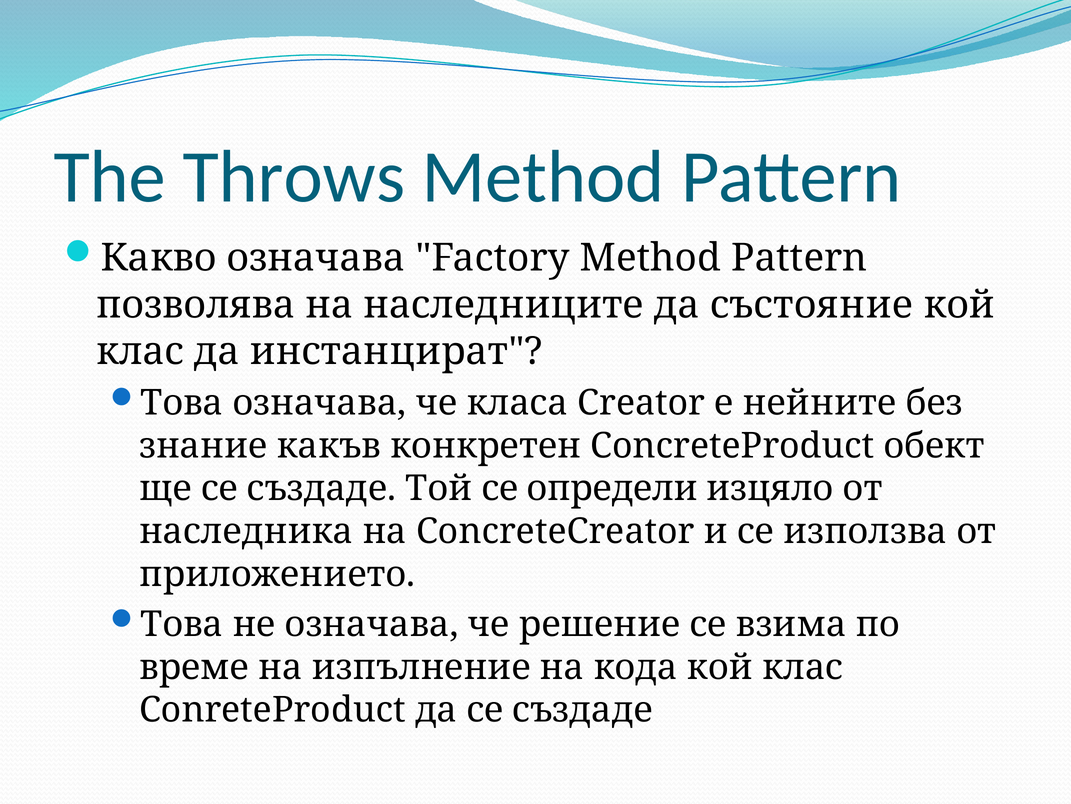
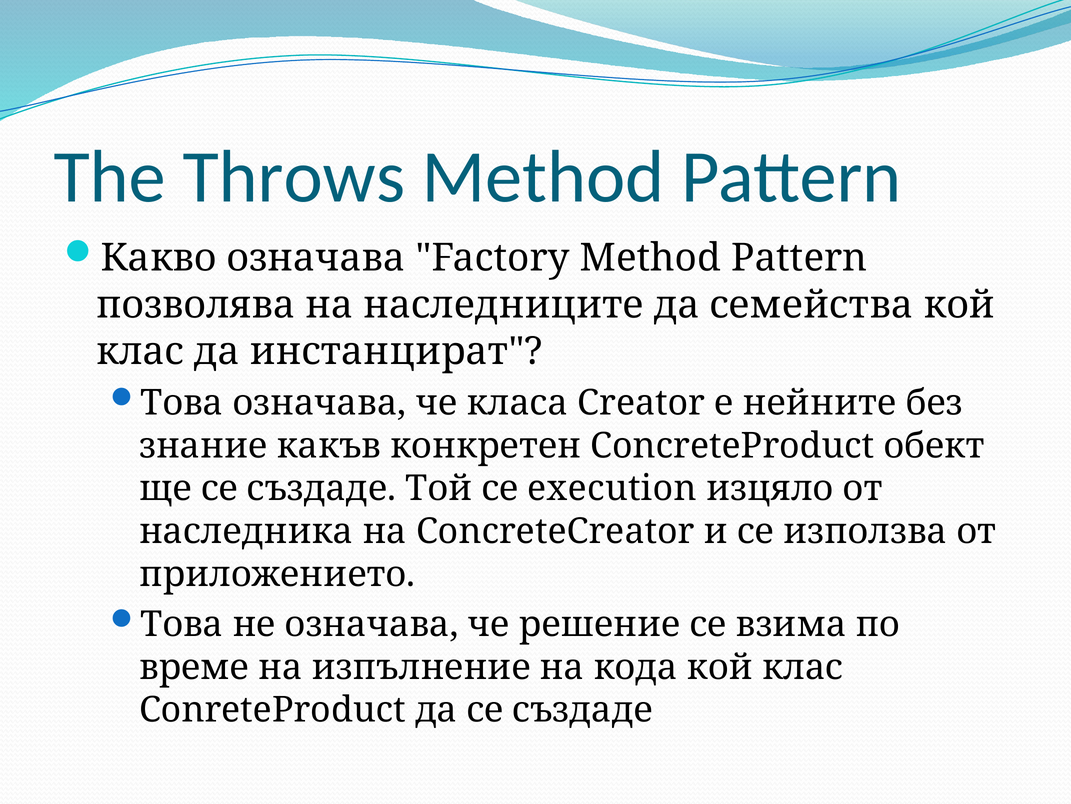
състояние: състояние -> семейства
определи: определи -> execution
